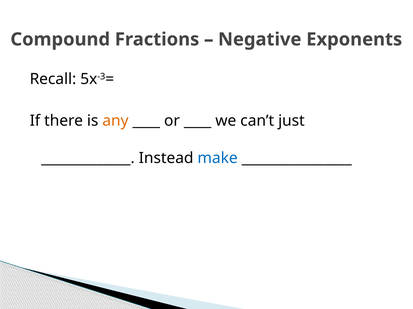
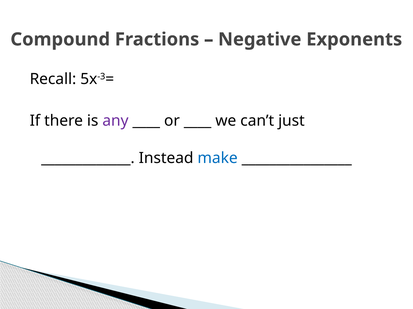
any colour: orange -> purple
